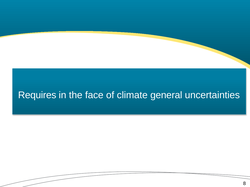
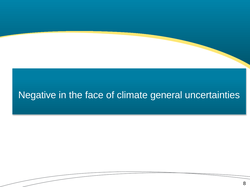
Requires: Requires -> Negative
